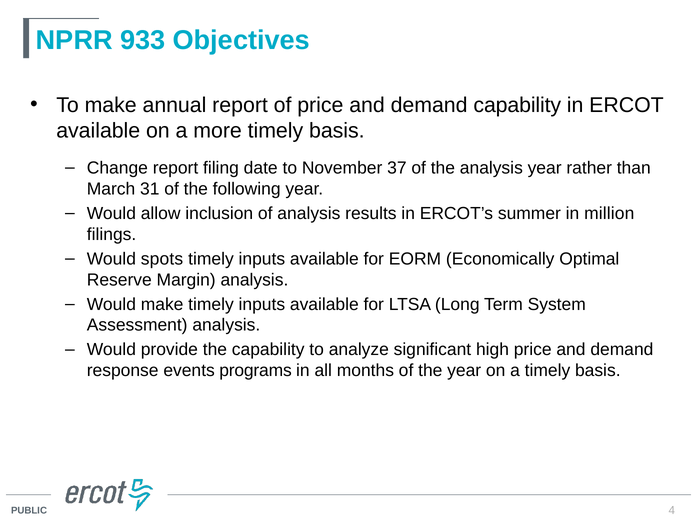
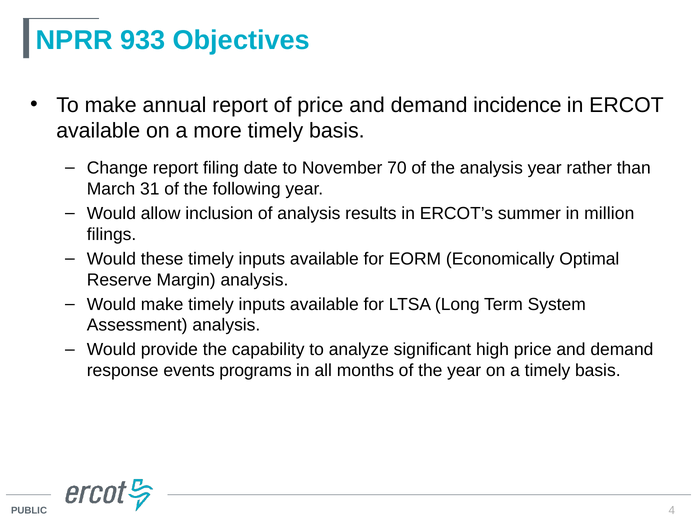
demand capability: capability -> incidence
37: 37 -> 70
spots: spots -> these
